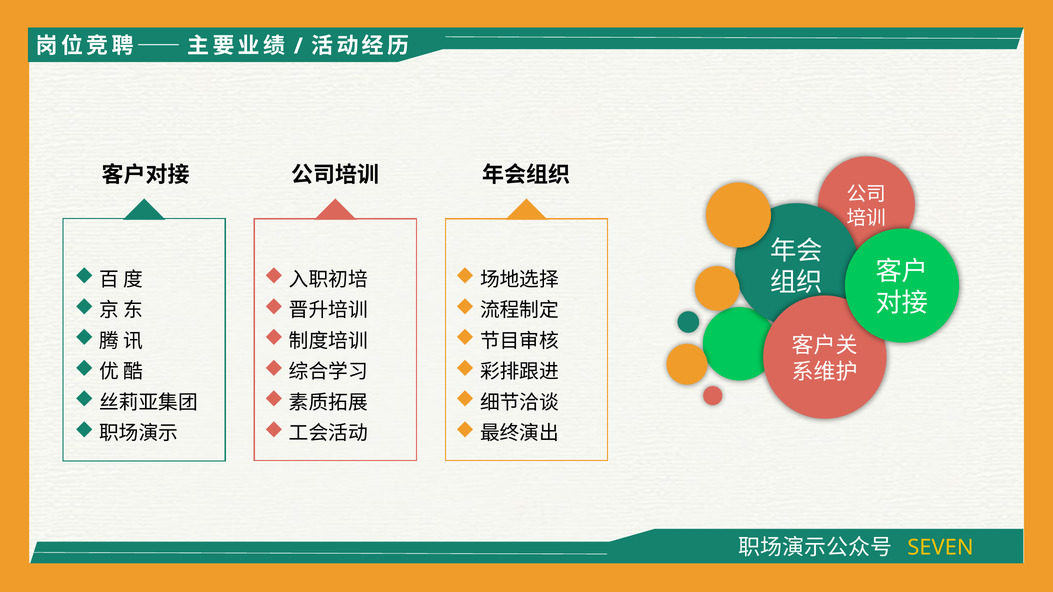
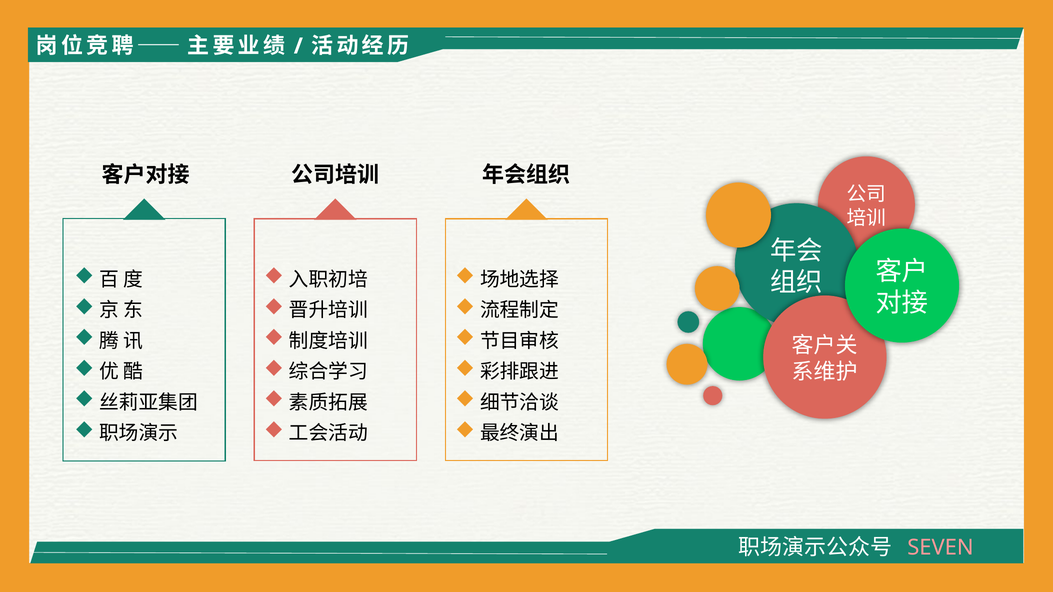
SEVEN colour: yellow -> pink
